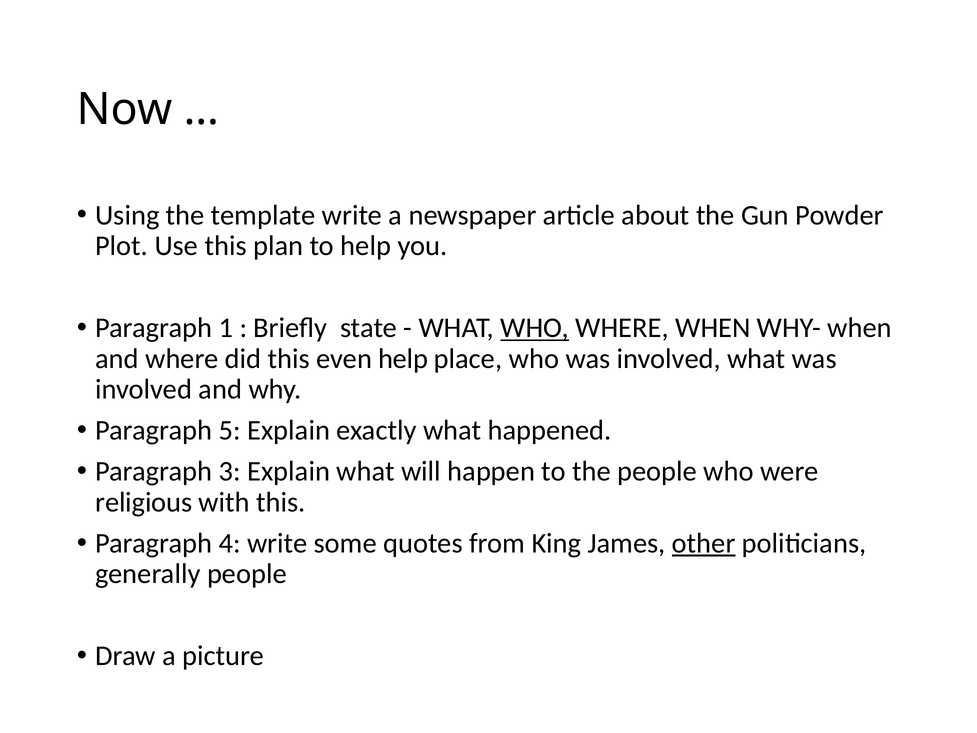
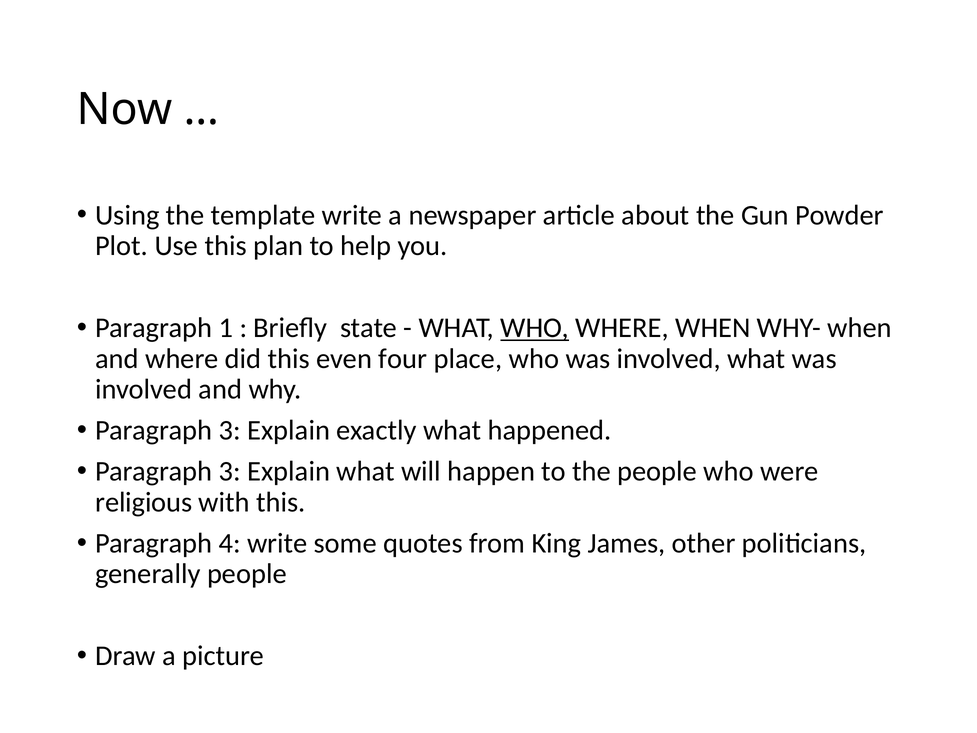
even help: help -> four
5 at (230, 430): 5 -> 3
other underline: present -> none
